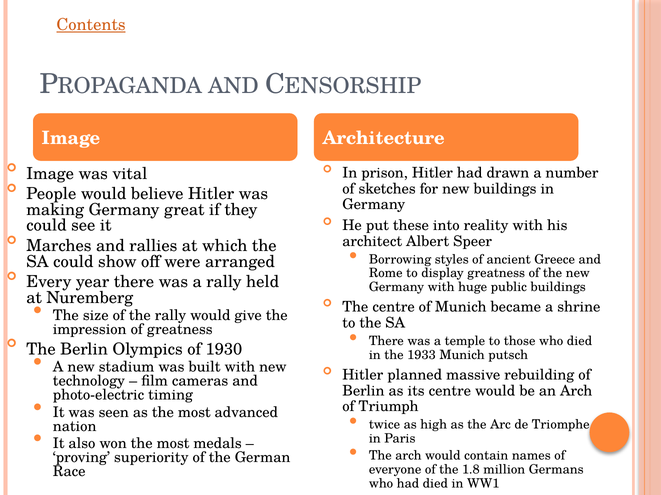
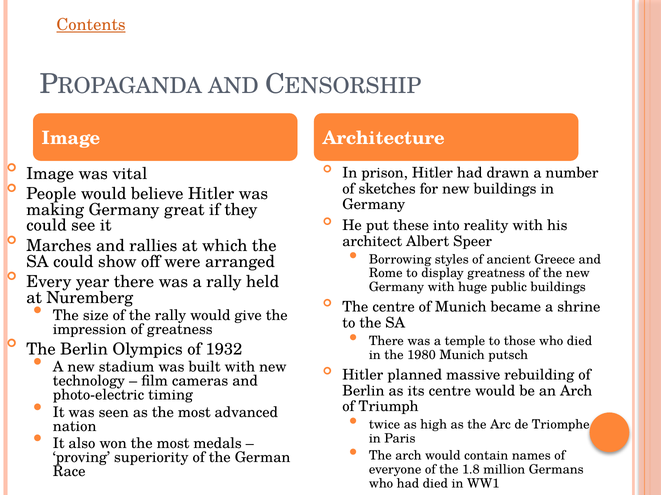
1930: 1930 -> 1932
1933: 1933 -> 1980
